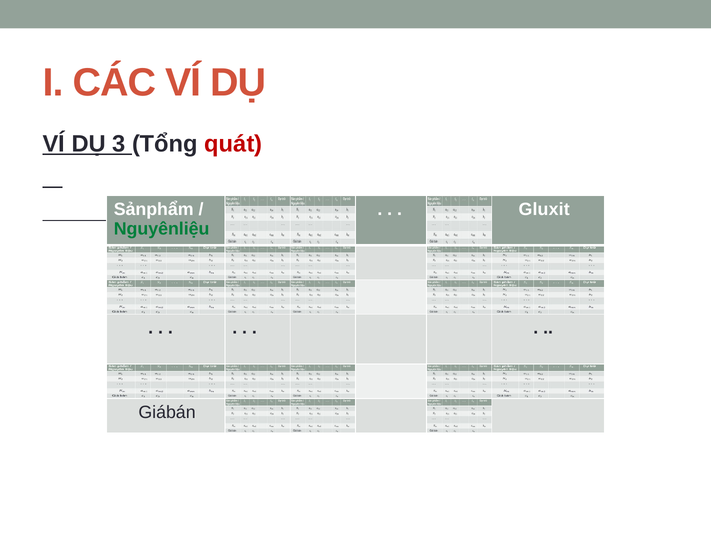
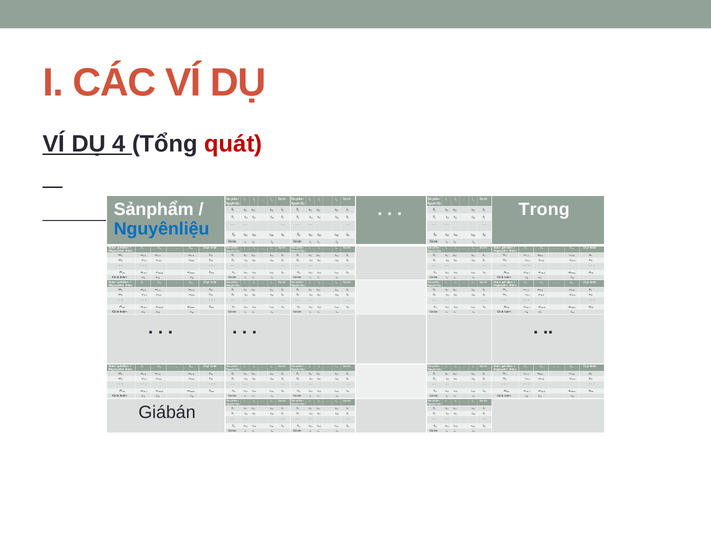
3: 3 -> 4
Gluxit: Gluxit -> Trong
Nguyênliệu colour: green -> blue
